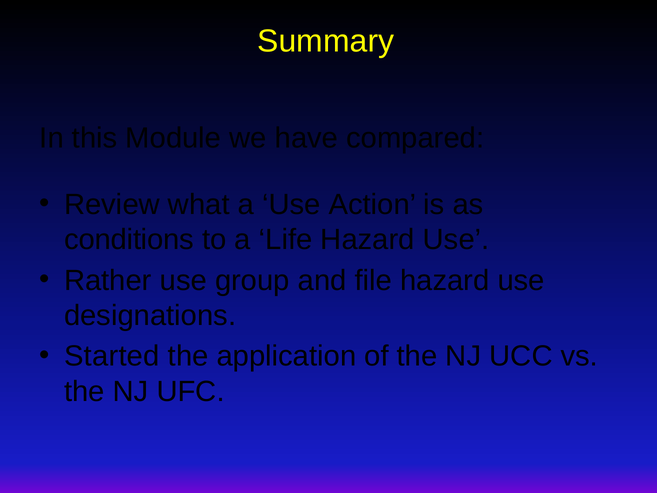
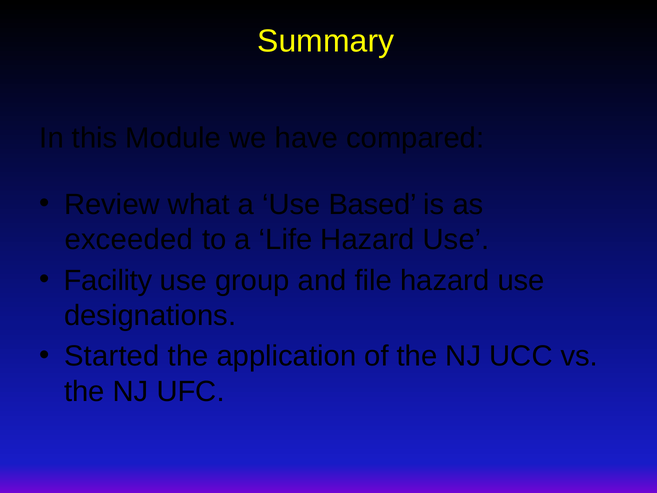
Action: Action -> Based
conditions: conditions -> exceeded
Rather: Rather -> Facility
